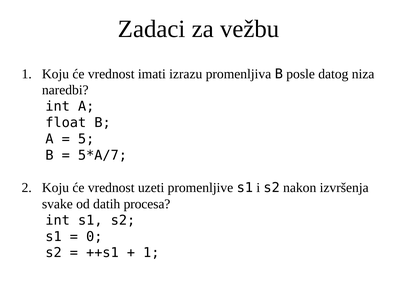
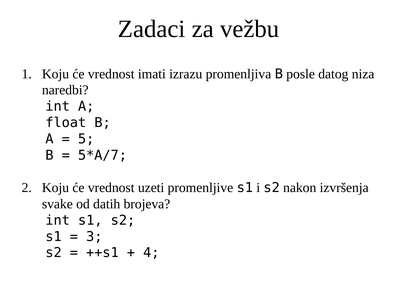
procesa: procesa -> brojeva
0: 0 -> 3
1 at (151, 253): 1 -> 4
